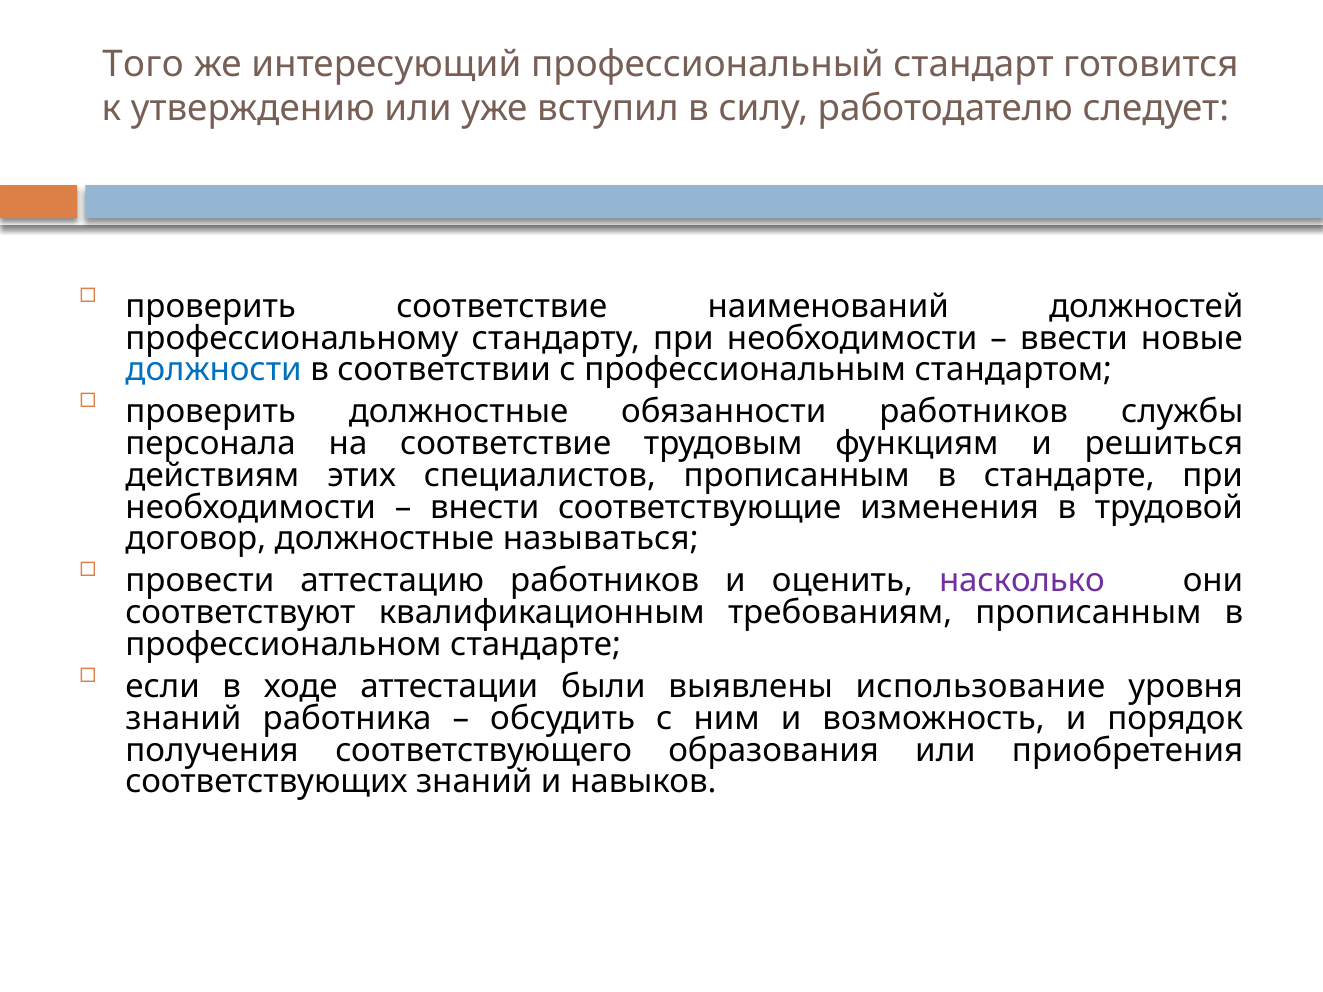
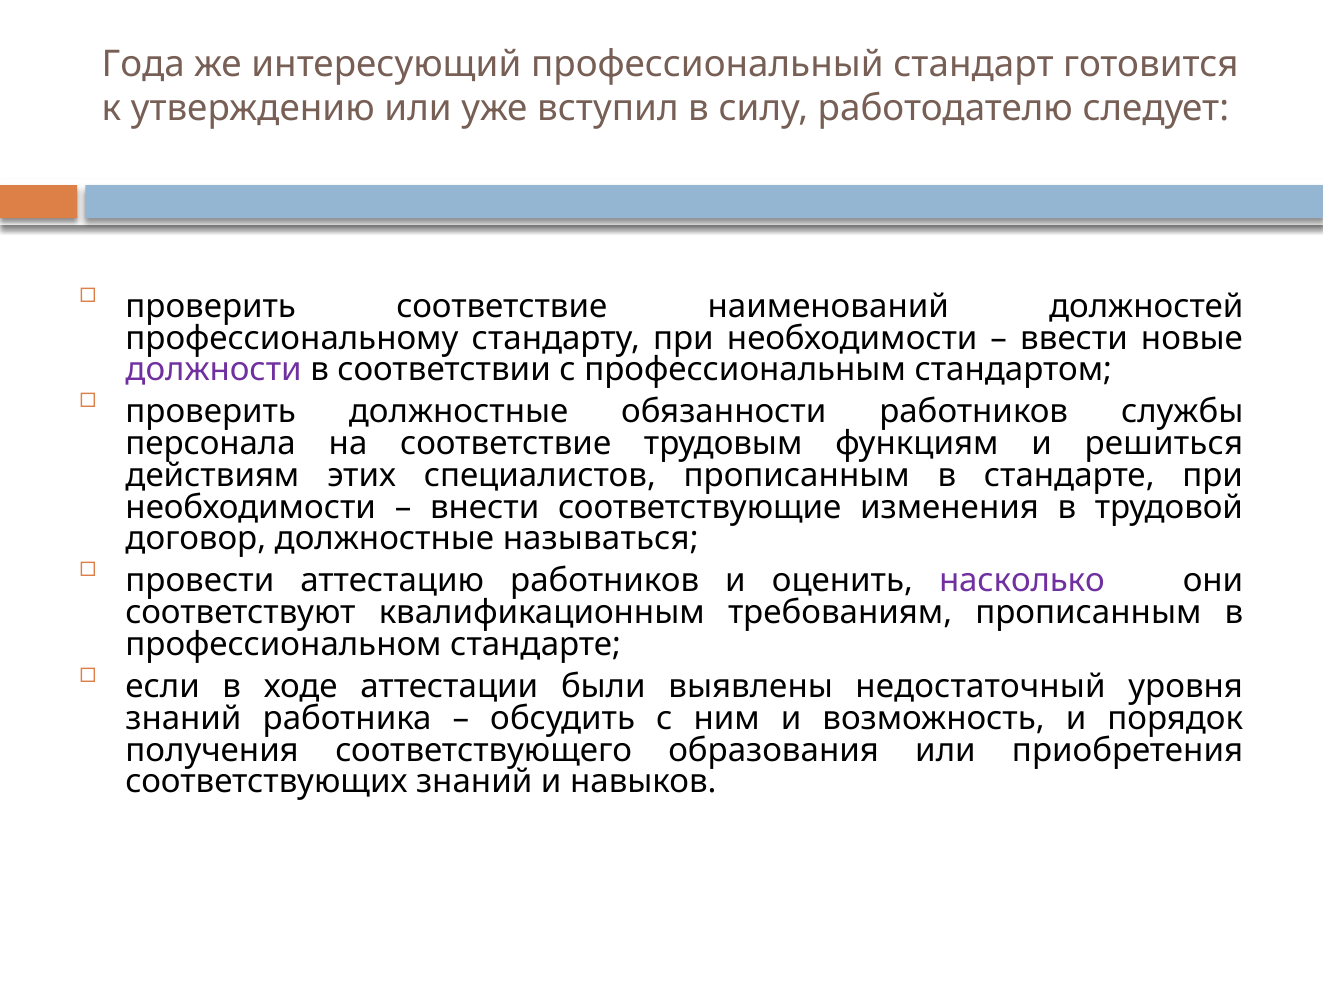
Того: Того -> Года
должности colour: blue -> purple
использование: использование -> недостаточный
